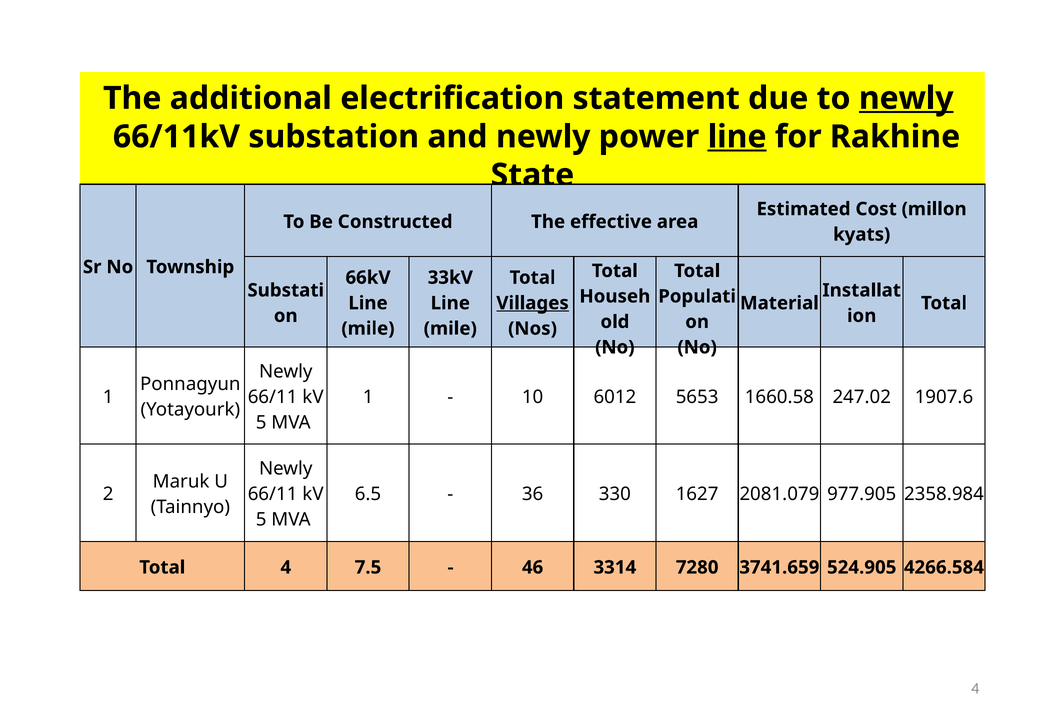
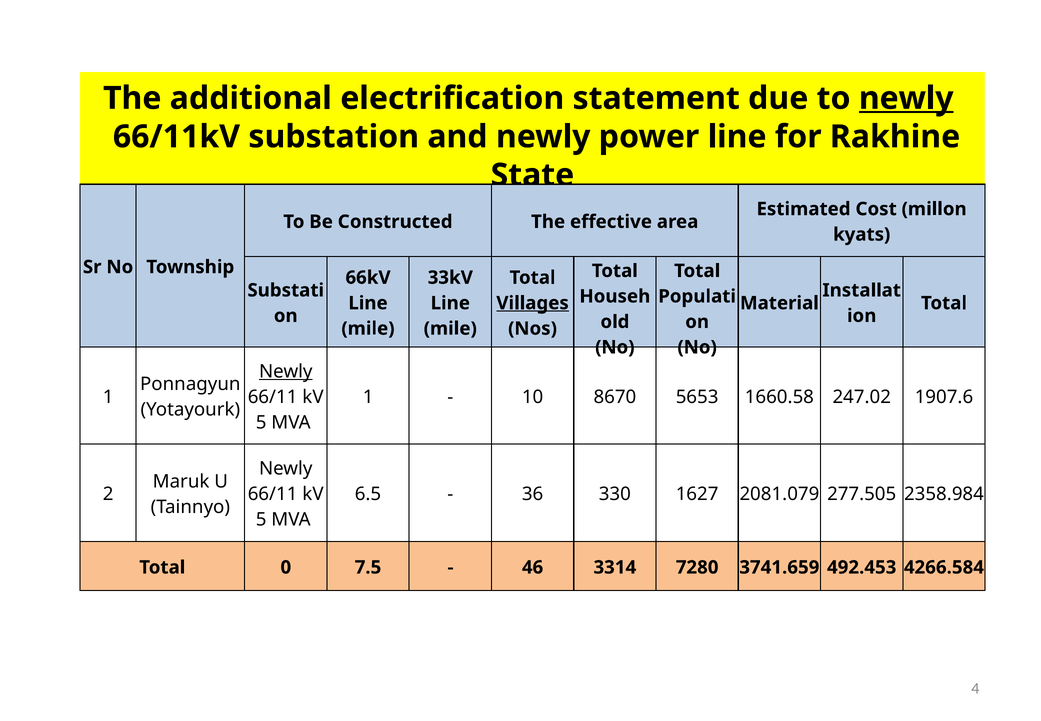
line at (737, 137) underline: present -> none
Newly at (286, 371) underline: none -> present
6012: 6012 -> 8670
977.905: 977.905 -> 277.505
Total 4: 4 -> 0
524.905: 524.905 -> 492.453
